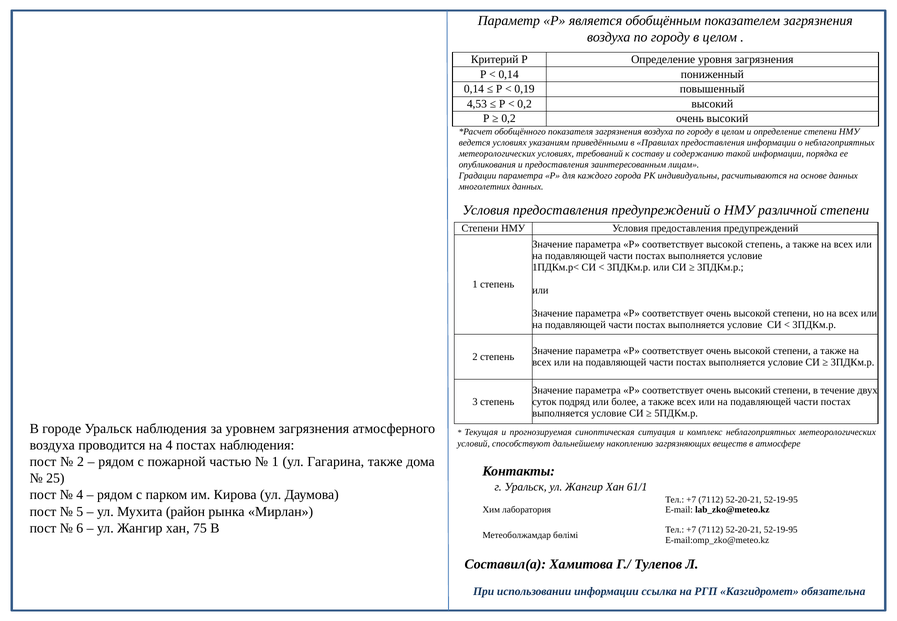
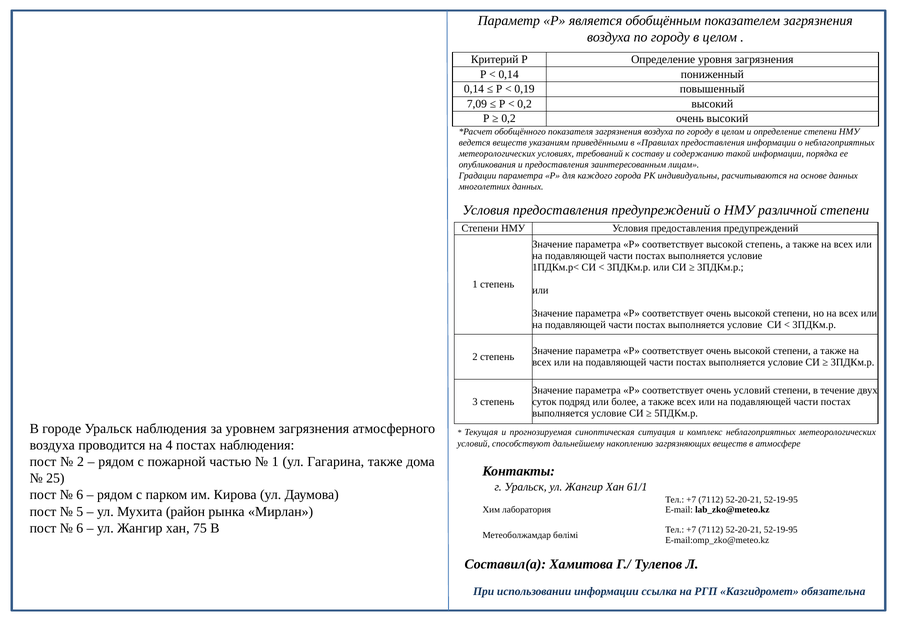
4,53: 4,53 -> 7,09
ведется условиях: условиях -> веществ
соответствует очень высокий: высокий -> условий
4 at (80, 495): 4 -> 6
